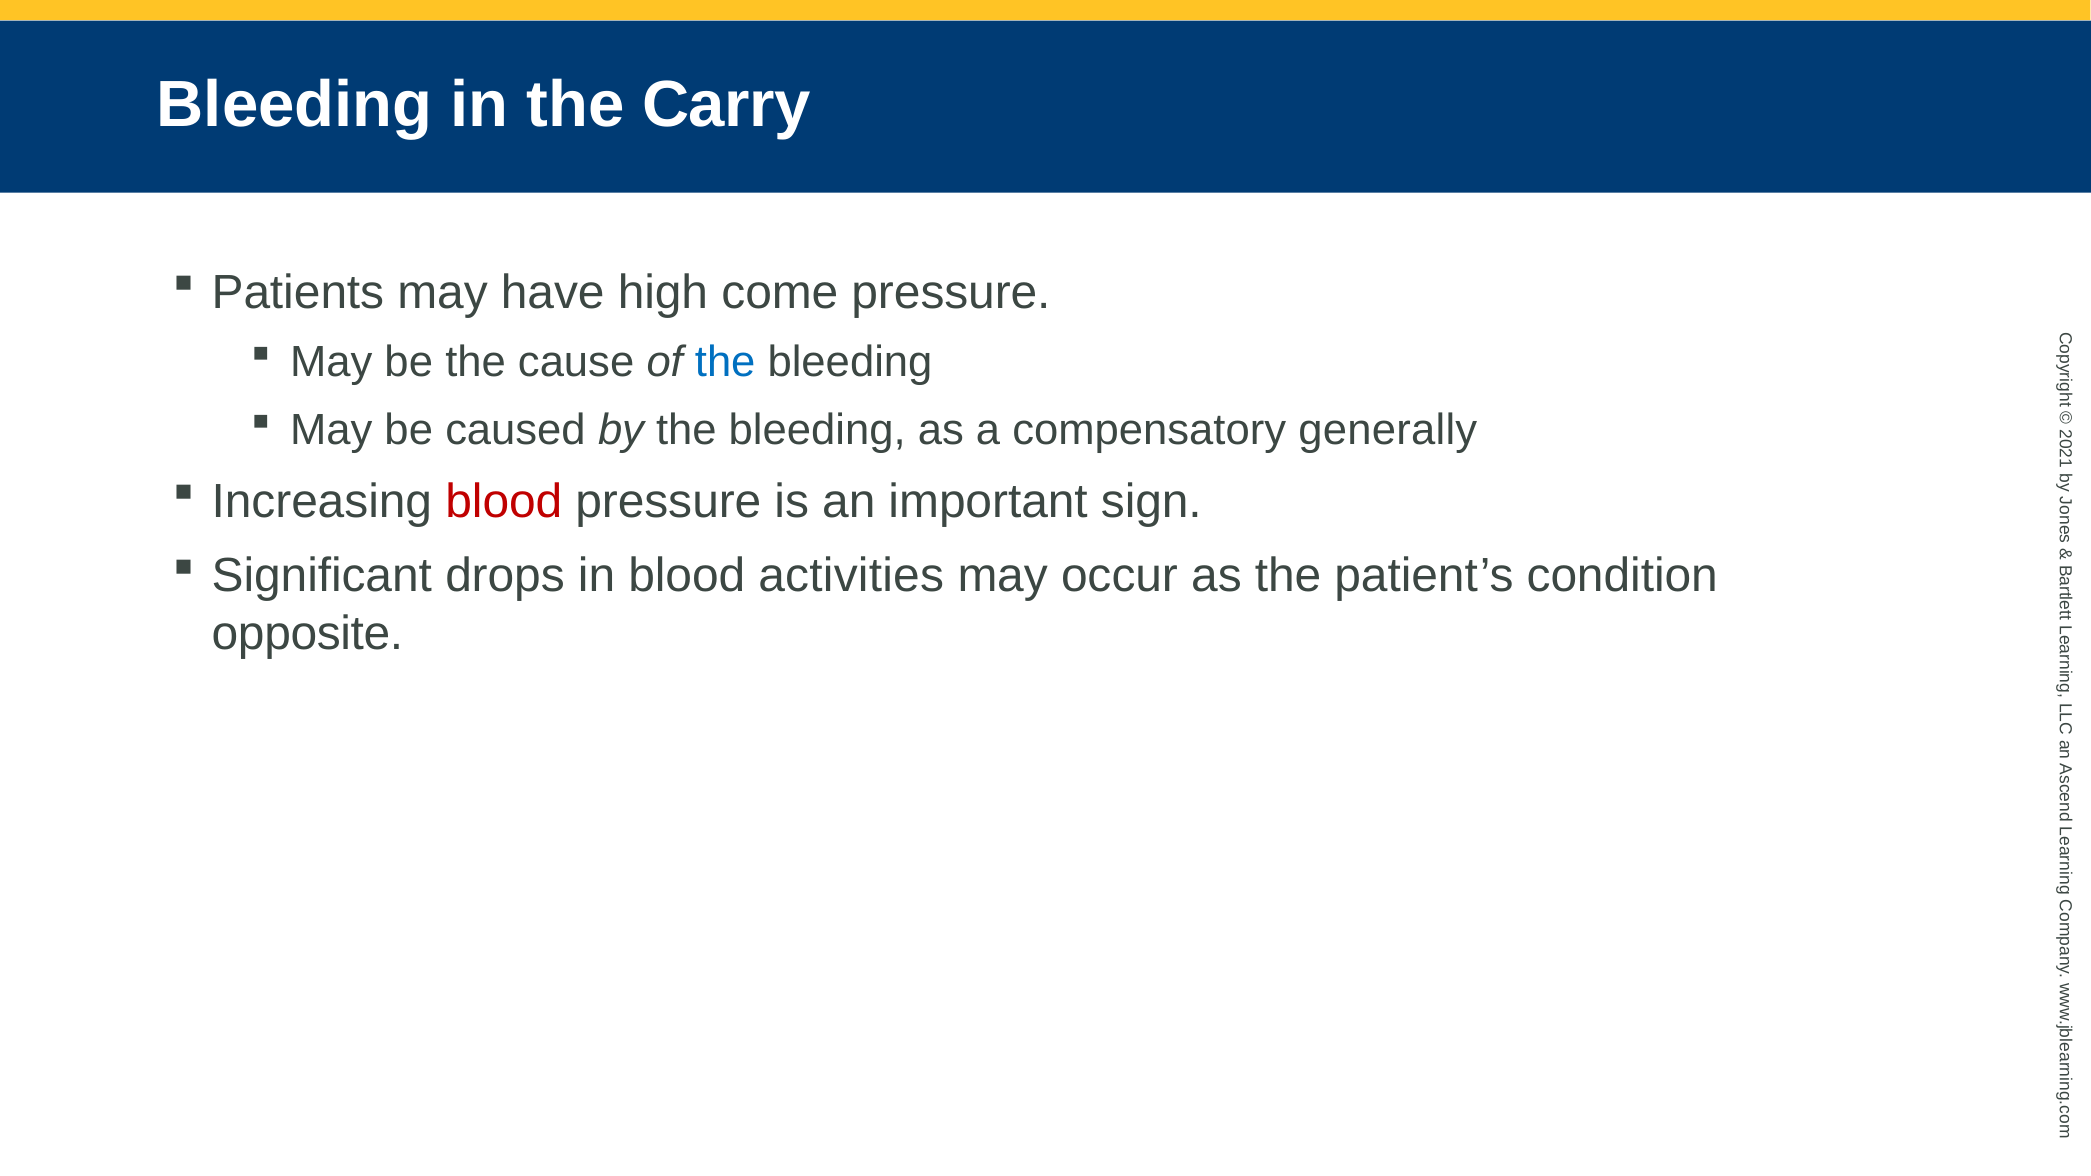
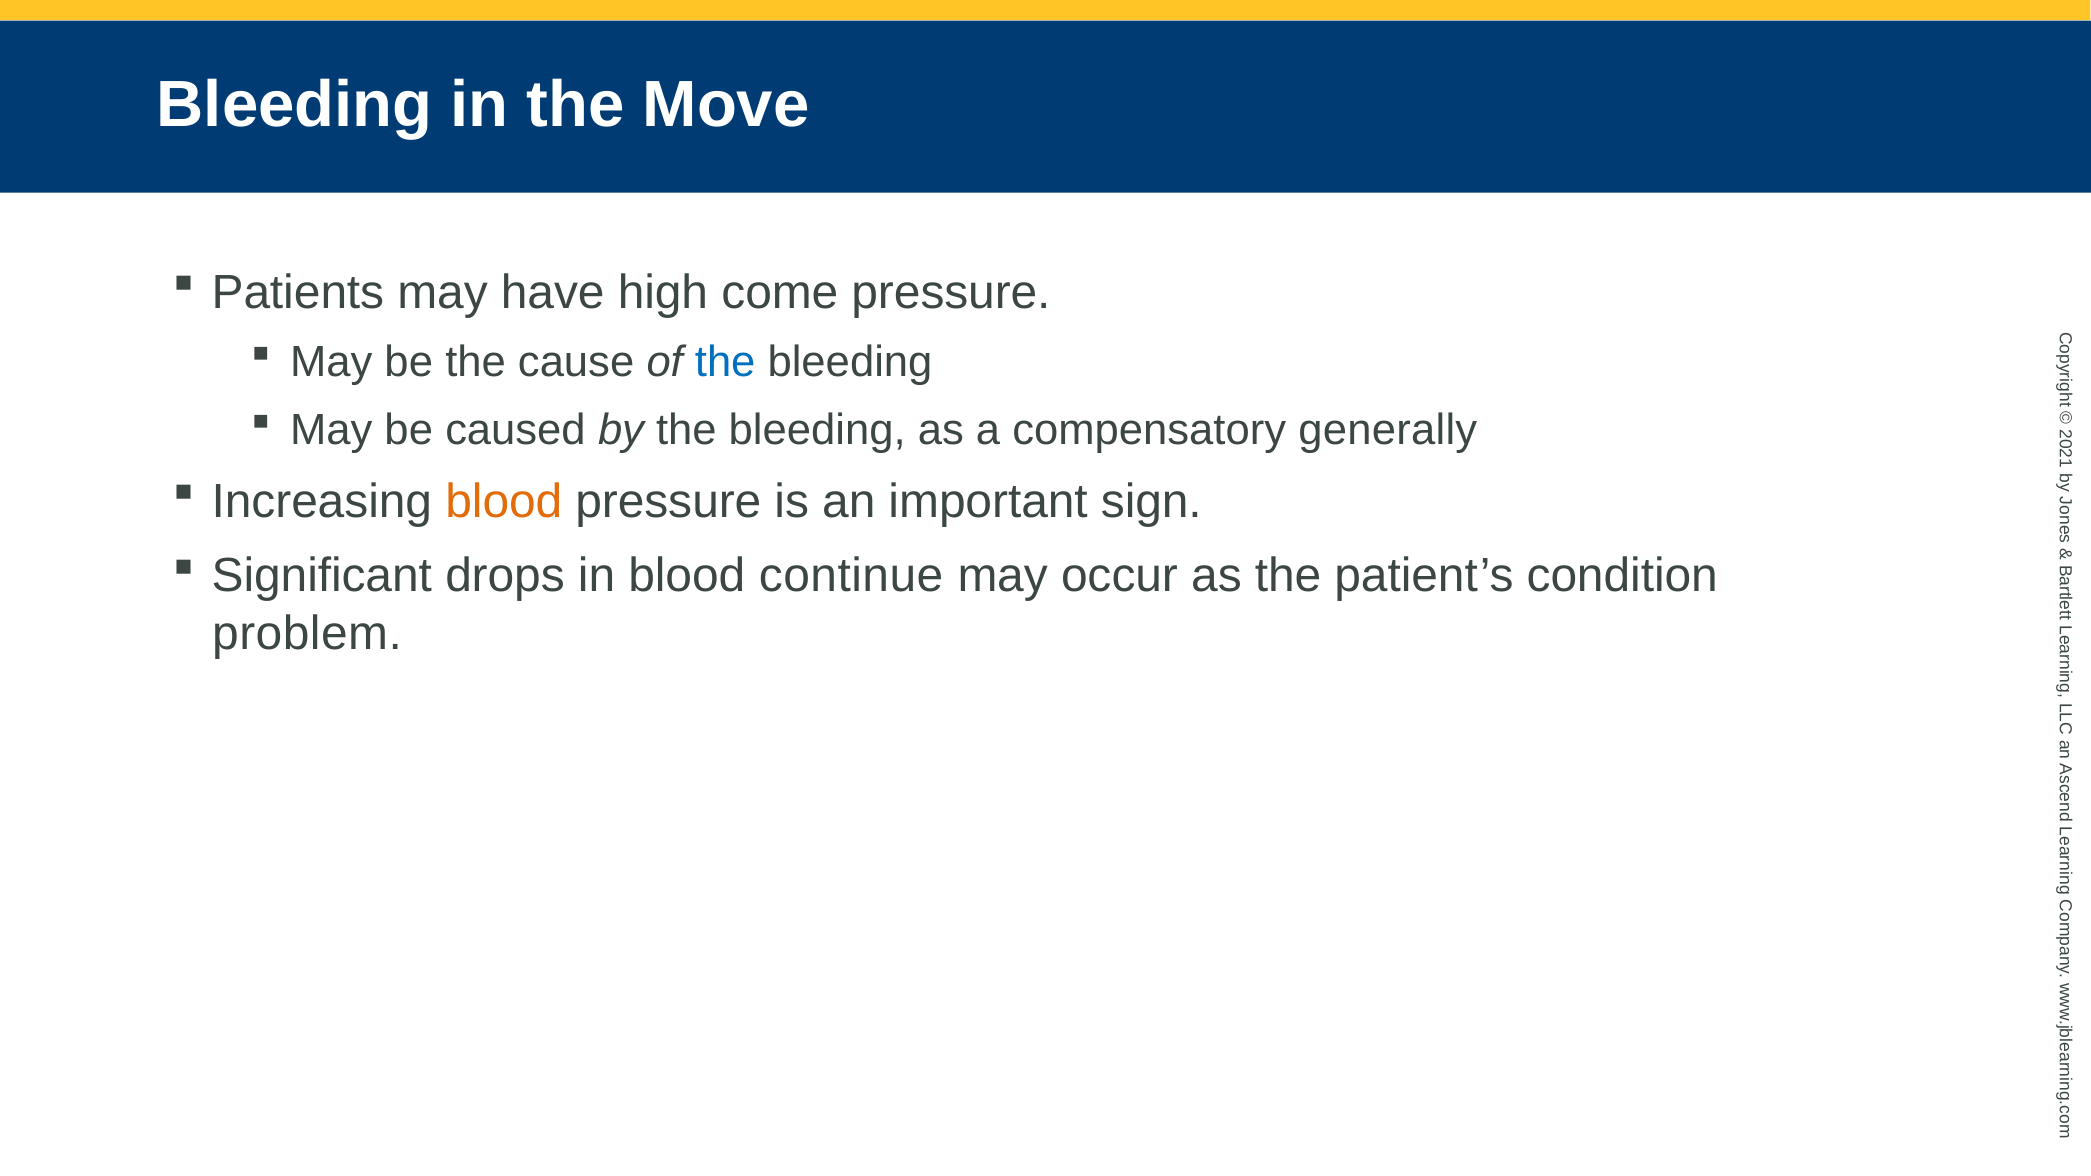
Carry: Carry -> Move
blood at (504, 502) colour: red -> orange
activities: activities -> continue
opposite: opposite -> problem
